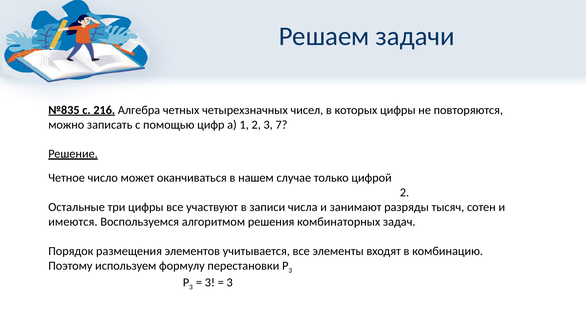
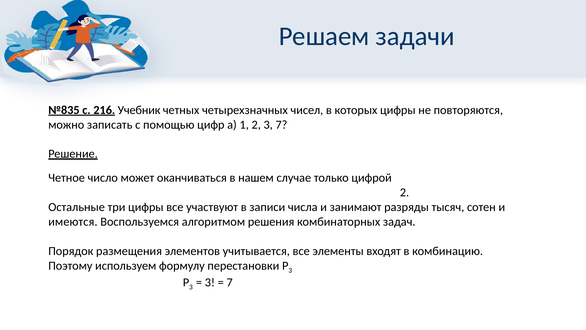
Алгебра: Алгебра -> Учебник
3 at (230, 282): 3 -> 7
